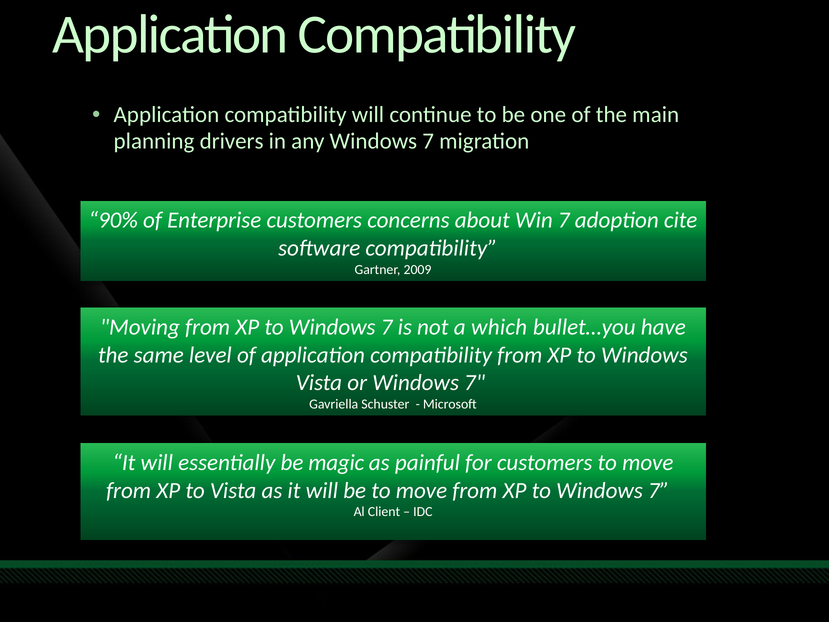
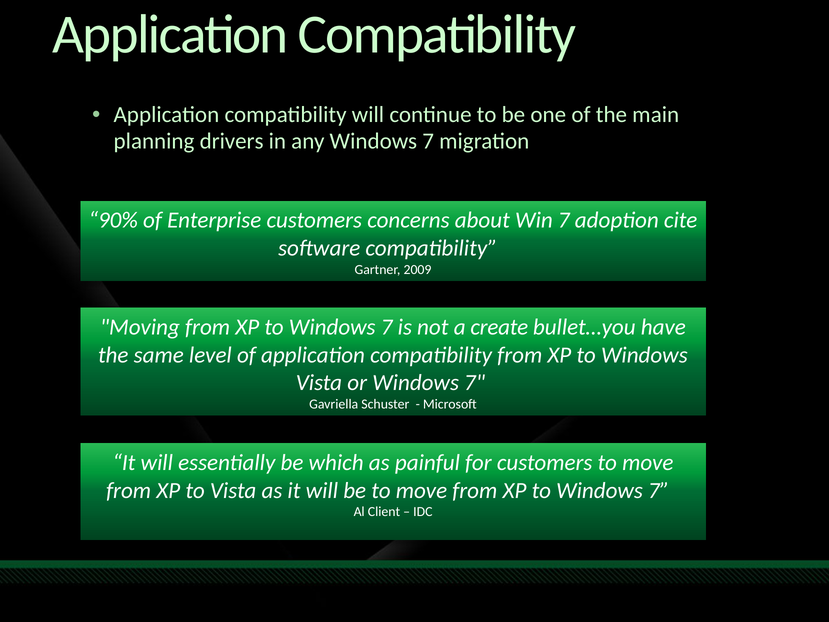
which: which -> create
magic: magic -> which
